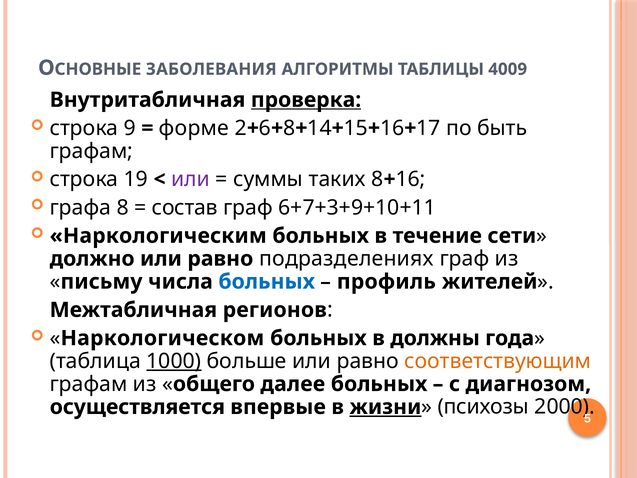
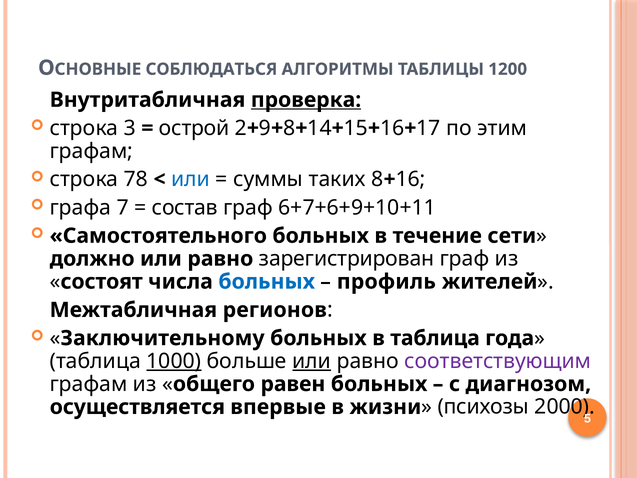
ЗАБОЛЕВАНИЯ: ЗАБОЛЕВАНИЯ -> СОБЛЮДАТЬСЯ
4009: 4009 -> 1200
9: 9 -> 3
форме: форме -> острой
6: 6 -> 9
быть: быть -> этим
19: 19 -> 78
или at (191, 179) colour: purple -> blue
графа 8: 8 -> 7
6+7+3+9+10+11: 6+7+3+9+10+11 -> 6+7+6+9+10+11
Наркологическим: Наркологическим -> Самостоятельного
подразделениях: подразделениях -> зарегистрирован
письму: письму -> состоят
Наркологическом: Наркологическом -> Заключительному
в должны: должны -> таблица
или at (312, 361) underline: none -> present
соответствующим colour: orange -> purple
далее: далее -> равен
жизни underline: present -> none
